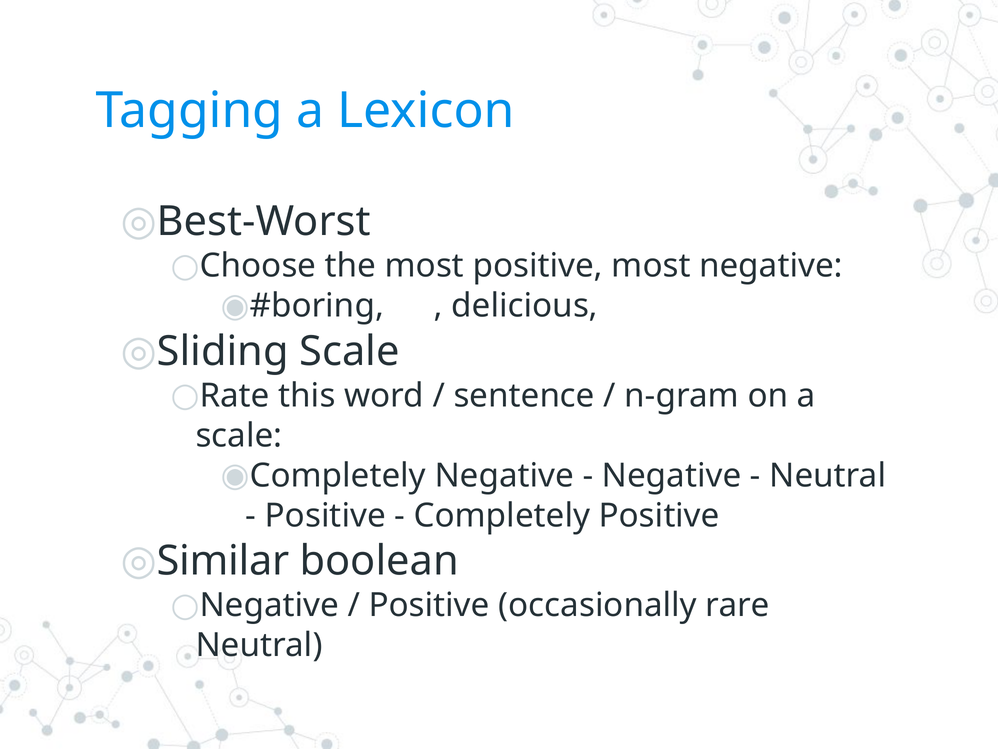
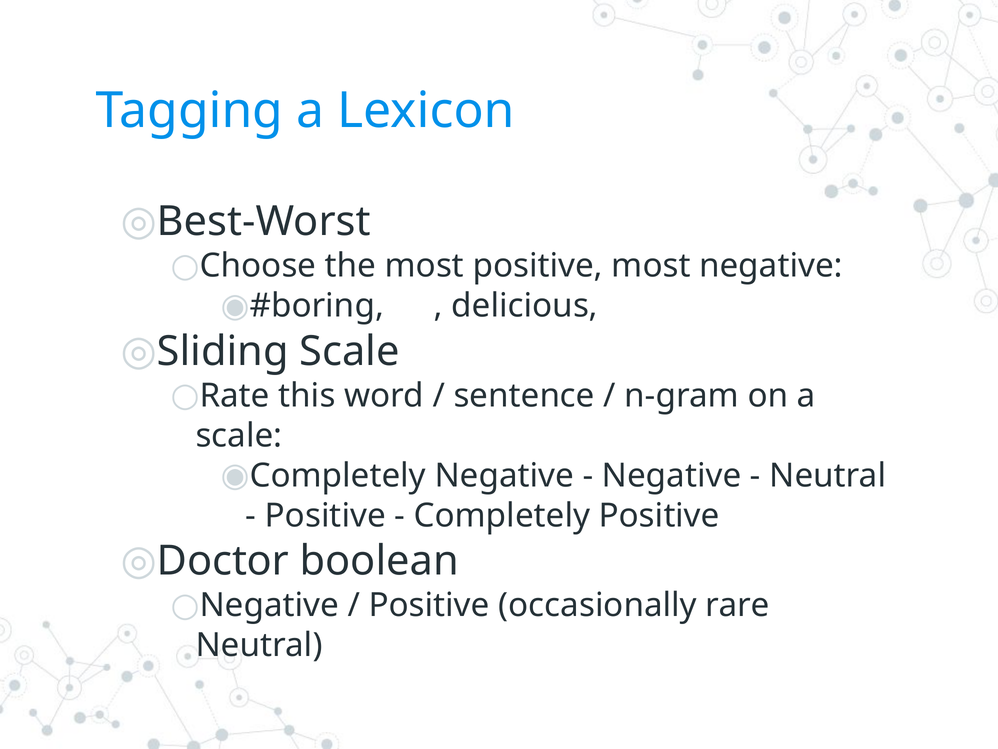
Similar: Similar -> Doctor
